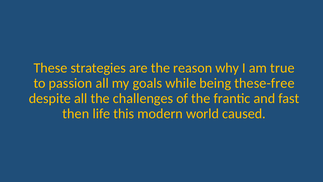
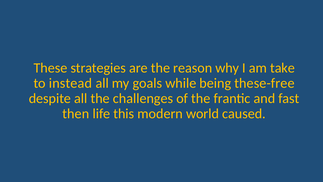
true: true -> take
passion: passion -> instead
